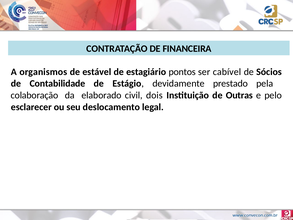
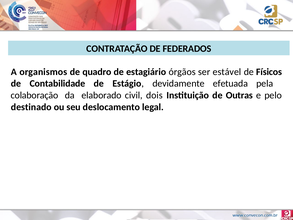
FINANCEIRA: FINANCEIRA -> FEDERADOS
estável: estável -> quadro
pontos: pontos -> órgãos
cabível: cabível -> estável
Sócios: Sócios -> Físicos
prestado: prestado -> efetuada
esclarecer: esclarecer -> destinado
